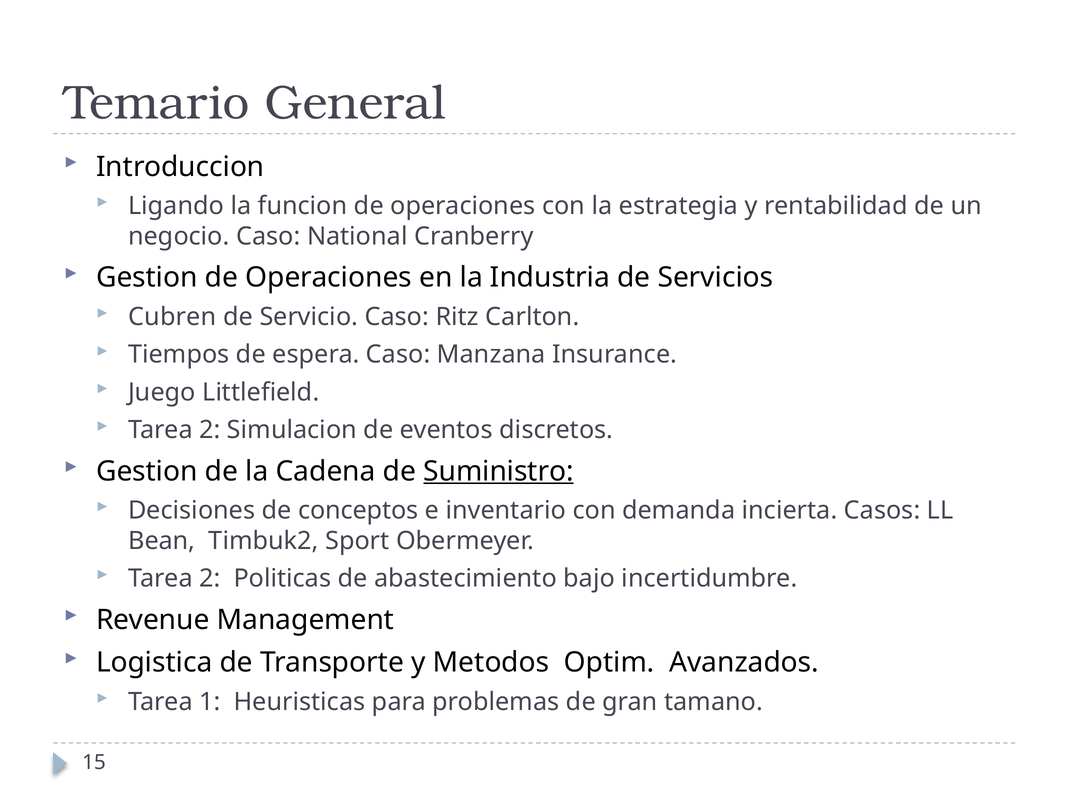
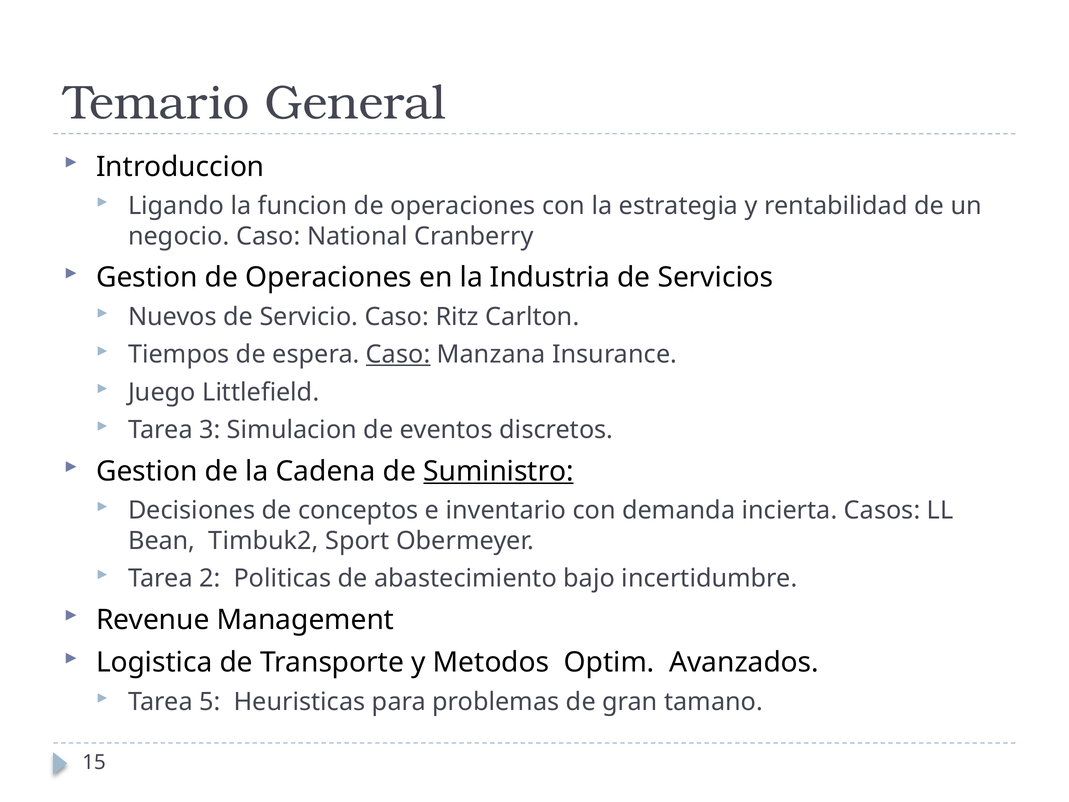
Cubren: Cubren -> Nuevos
Caso at (398, 354) underline: none -> present
2 at (210, 430): 2 -> 3
1: 1 -> 5
